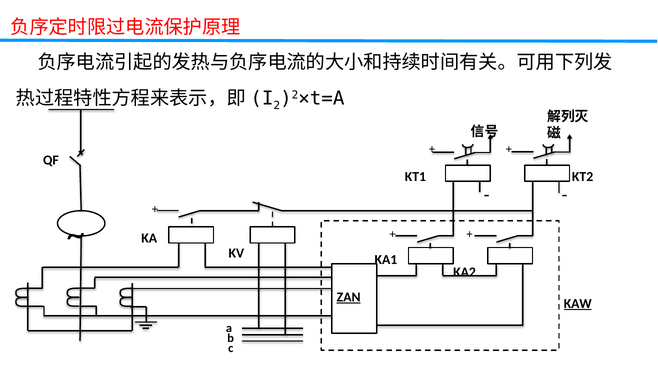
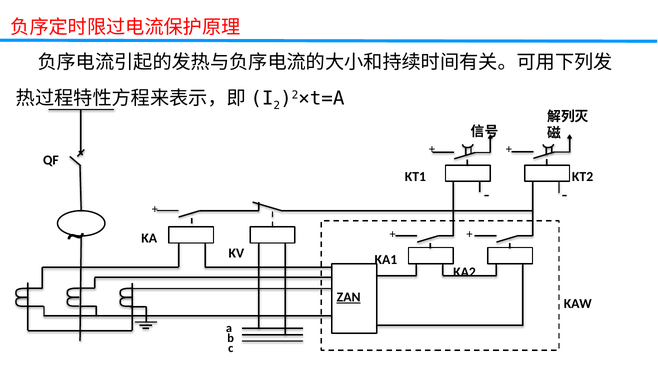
KAW underline: present -> none
